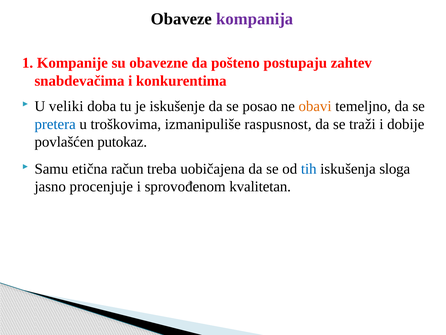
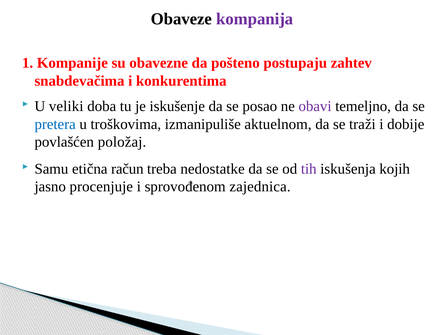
obavi colour: orange -> purple
raspusnost: raspusnost -> aktuelnom
putokaz: putokaz -> položaj
uobičajena: uobičajena -> nedostatke
tih colour: blue -> purple
sloga: sloga -> kojih
kvalitetan: kvalitetan -> zajednica
